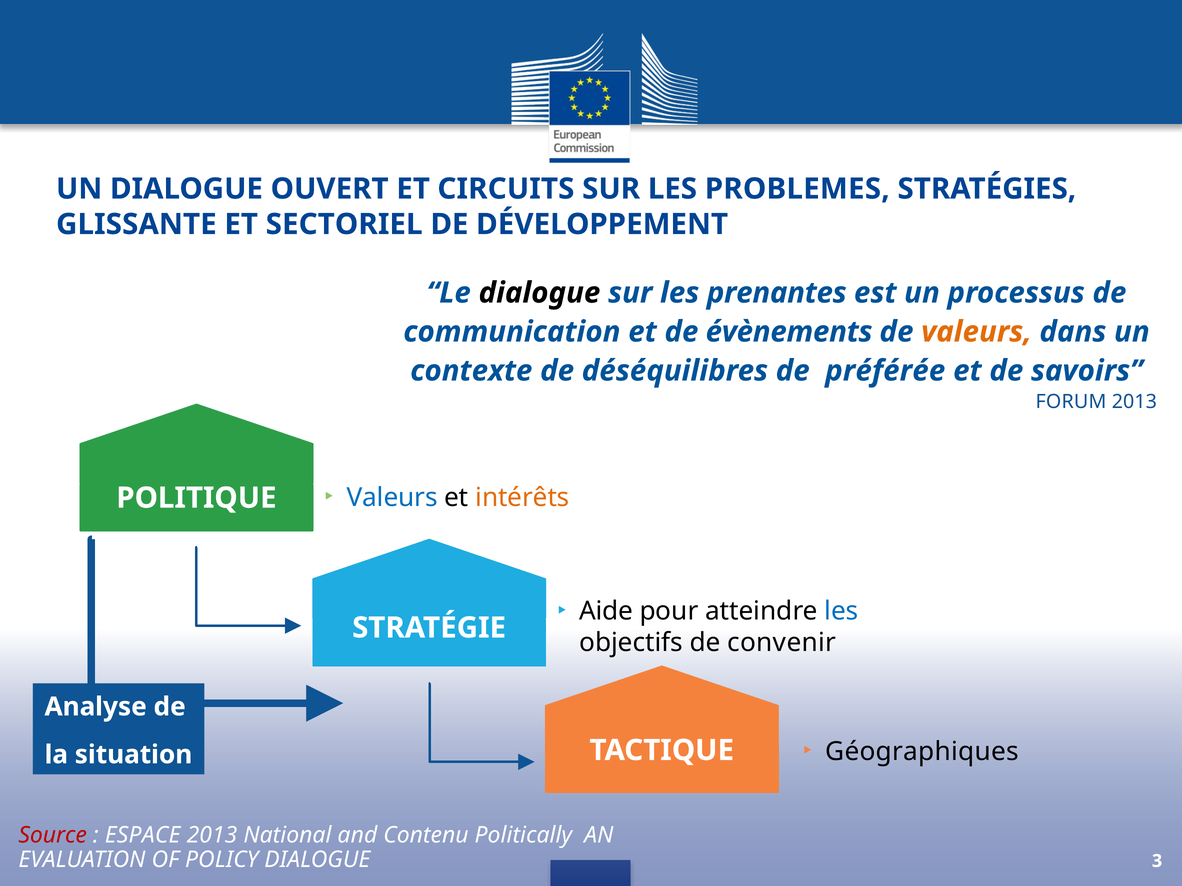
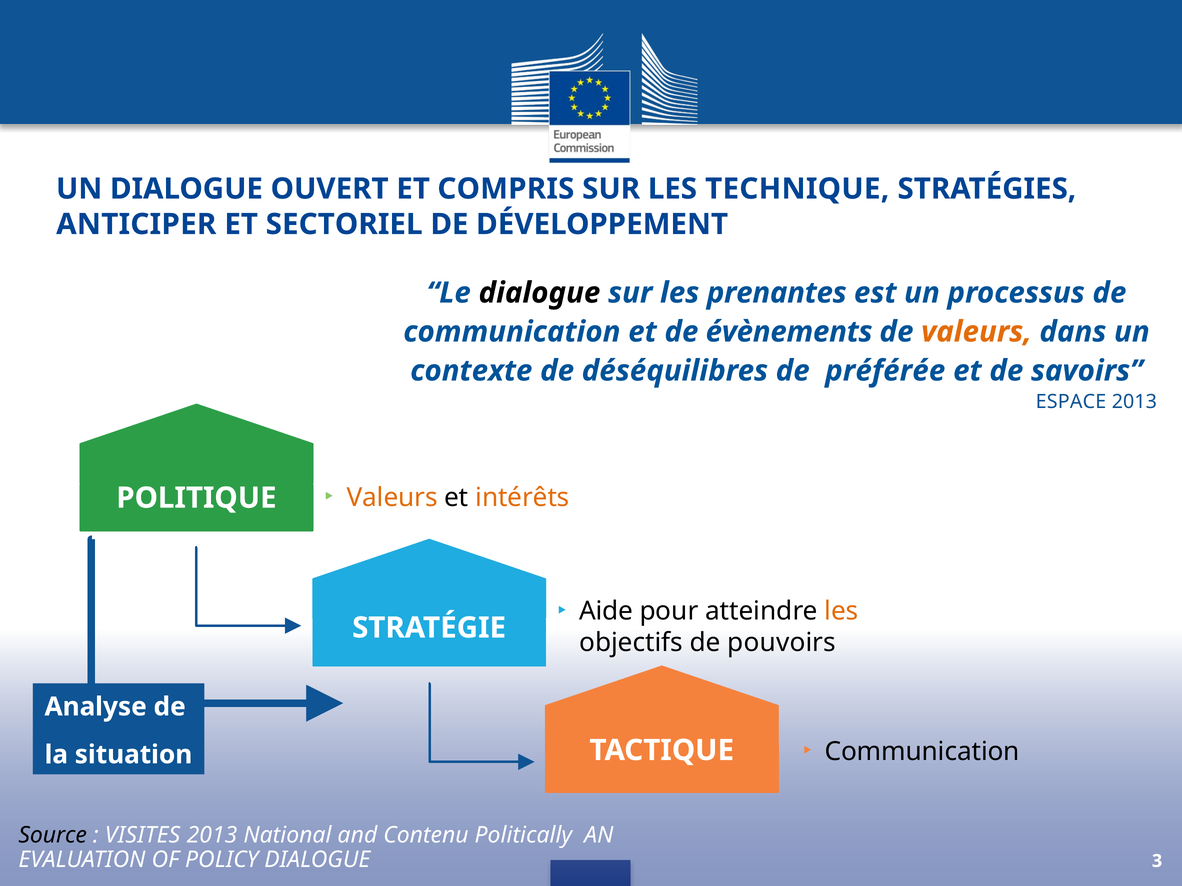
CIRCUITS: CIRCUITS -> COMPRIS
PROBLEMES: PROBLEMES -> TECHNIQUE
GLISSANTE: GLISSANTE -> ANTICIPER
FORUM: FORUM -> ESPACE
Valeurs at (392, 498) colour: blue -> orange
les at (841, 612) colour: blue -> orange
convenir: convenir -> pouvoirs
Géographiques at (922, 752): Géographiques -> Communication
Source colour: red -> black
ESPACE: ESPACE -> VISITES
